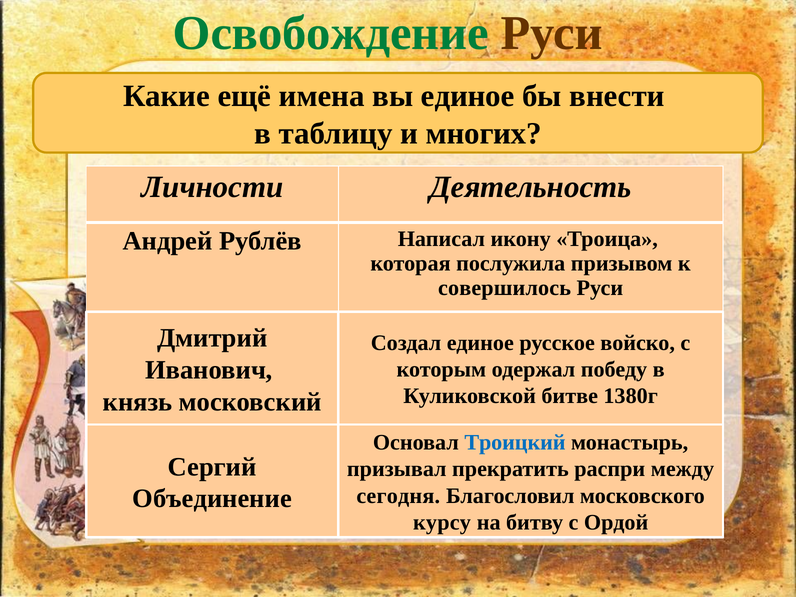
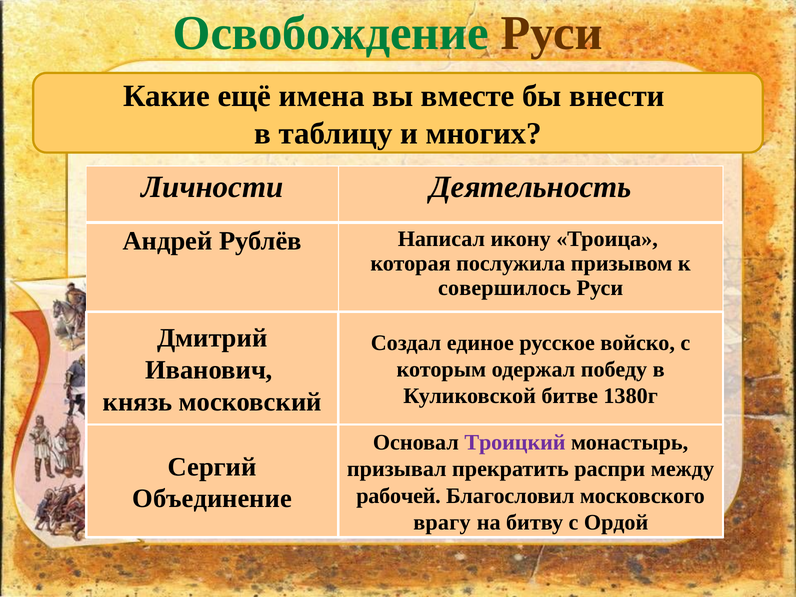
вы единое: единое -> вместе
Троицкий colour: blue -> purple
сегодня: сегодня -> рабочей
курсу: курсу -> врагу
